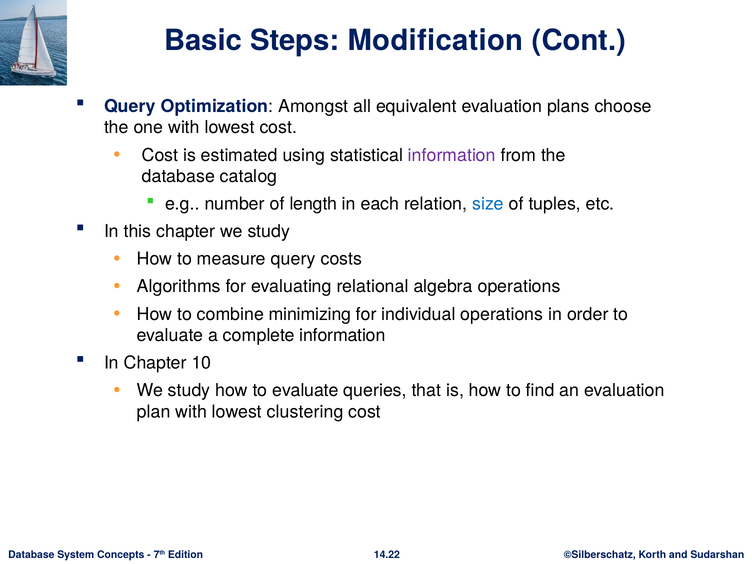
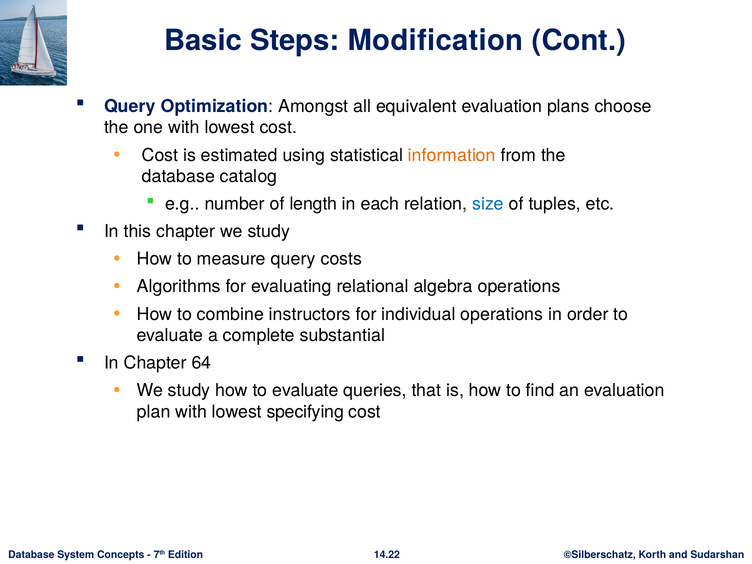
information at (452, 155) colour: purple -> orange
minimizing: minimizing -> instructors
complete information: information -> substantial
10: 10 -> 64
clustering: clustering -> specifying
